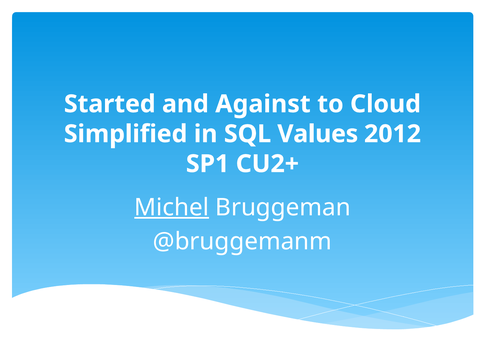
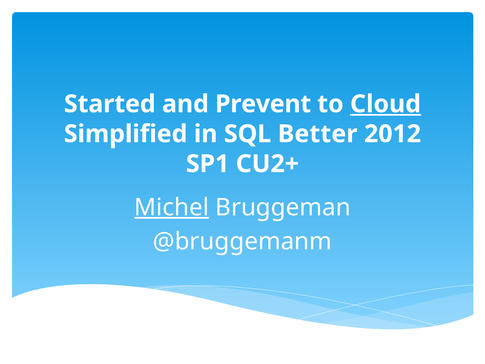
Against: Against -> Prevent
Cloud underline: none -> present
Values: Values -> Better
